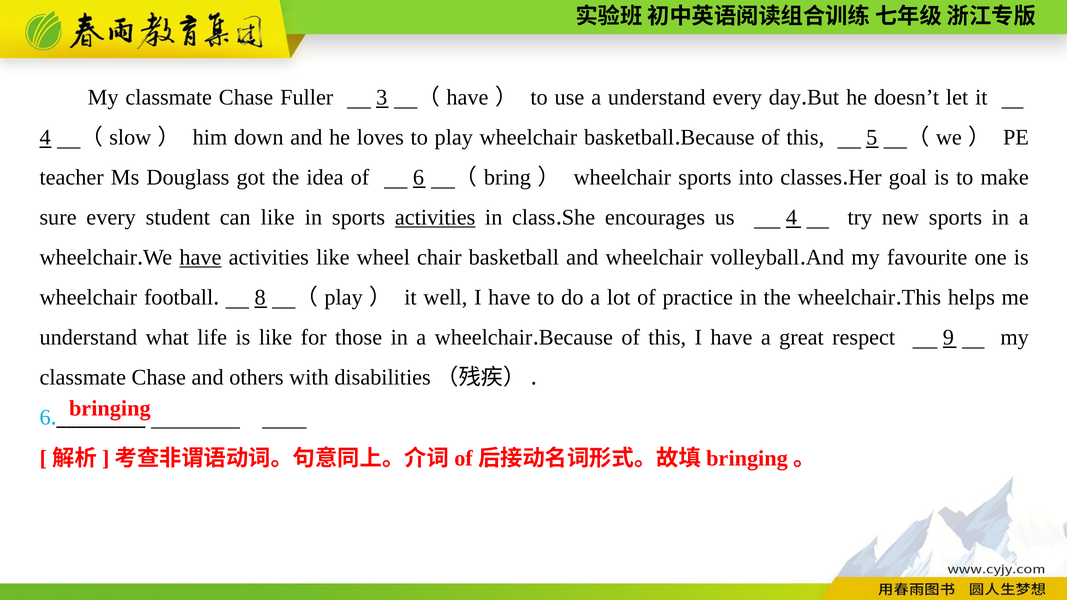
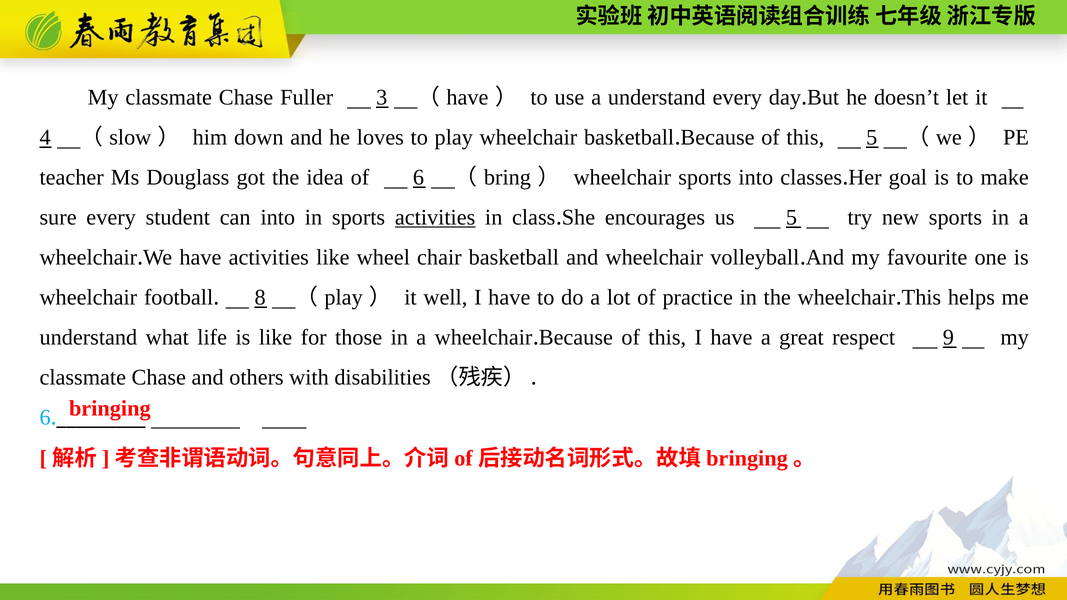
can like: like -> into
us 4: 4 -> 5
have at (200, 258) underline: present -> none
